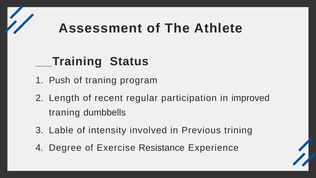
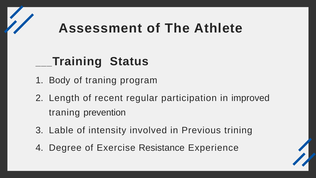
Push: Push -> Body
dumbbells: dumbbells -> prevention
